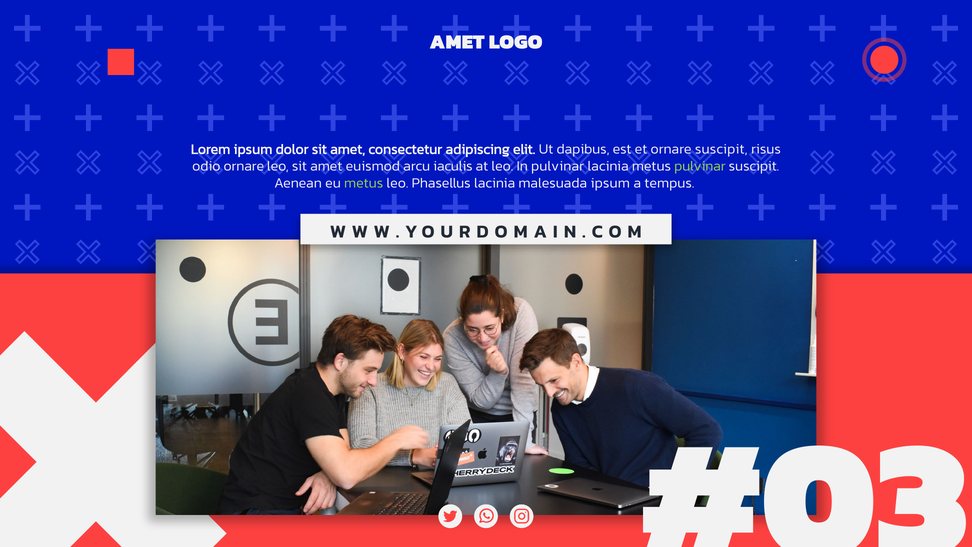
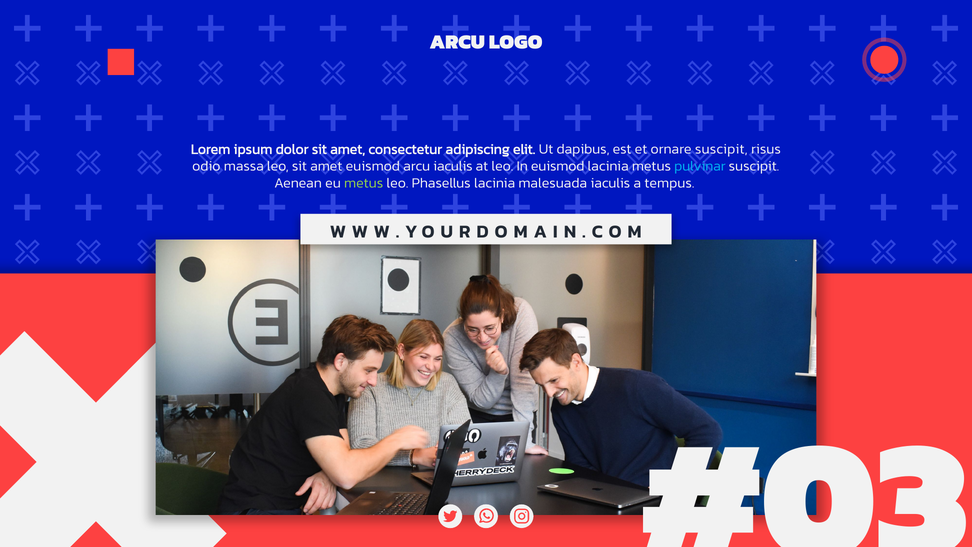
AMET at (457, 42): AMET -> ARCU
odio ornare: ornare -> massa
In pulvinar: pulvinar -> euismod
pulvinar at (700, 166) colour: light green -> light blue
malesuada ipsum: ipsum -> iaculis
